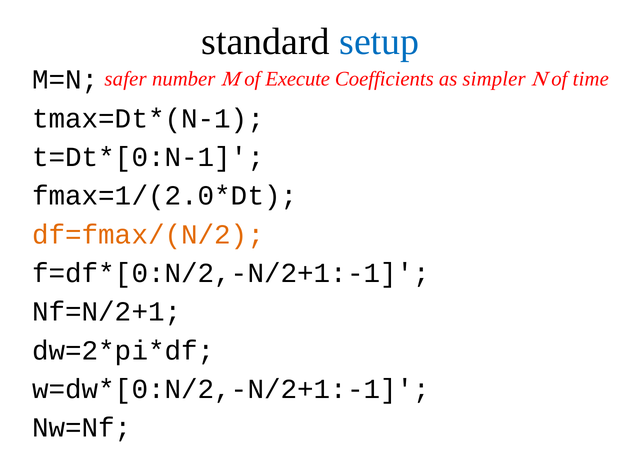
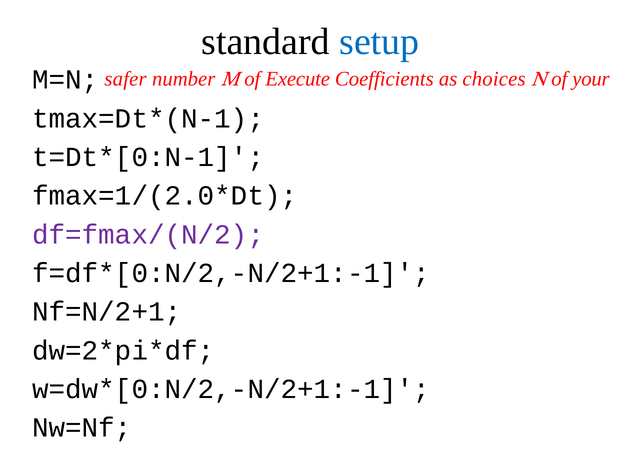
simpler: simpler -> choices
time: time -> your
df=fmax/(N/2 colour: orange -> purple
